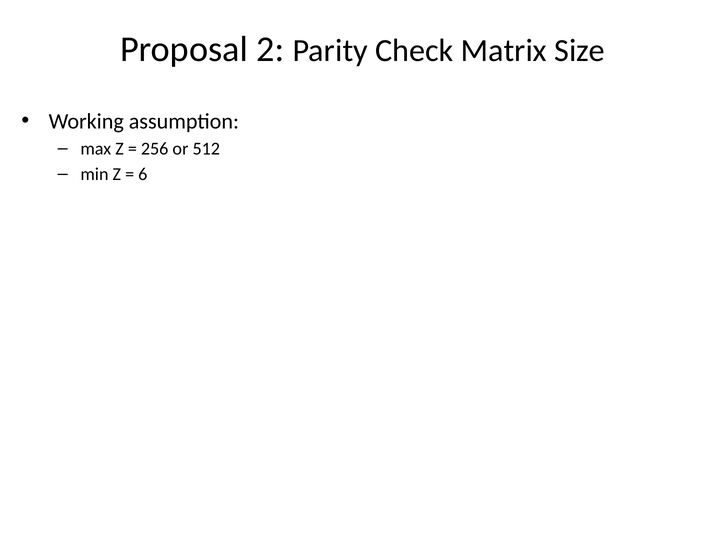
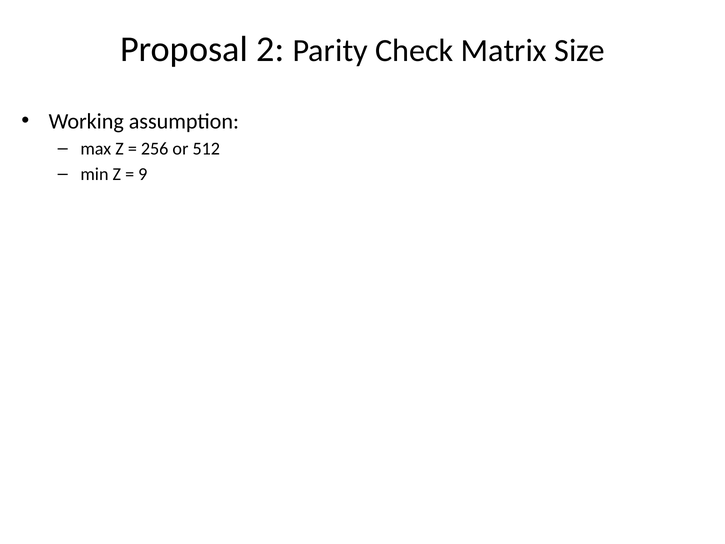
6: 6 -> 9
